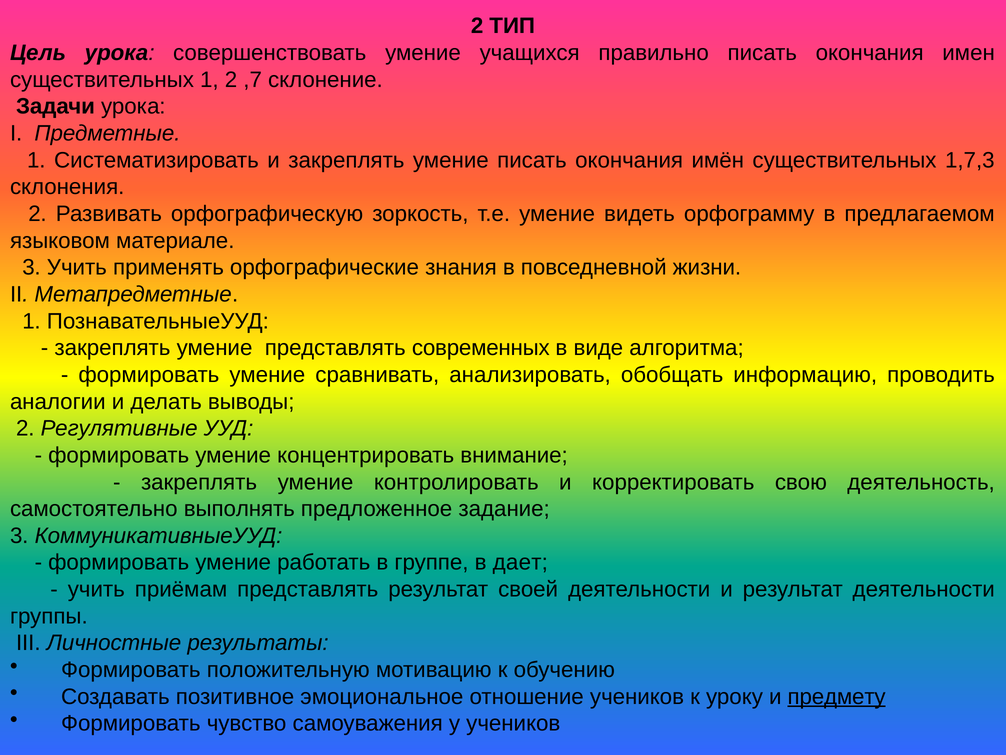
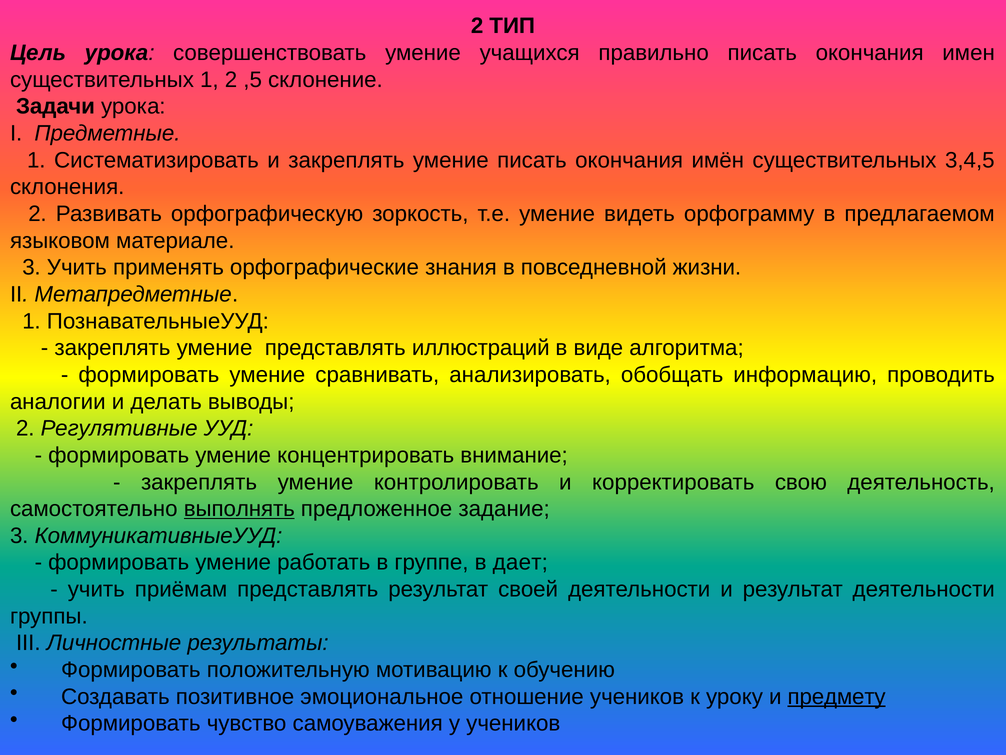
,7: ,7 -> ,5
1,7,3: 1,7,3 -> 3,4,5
современных: современных -> иллюстраций
выполнять underline: none -> present
